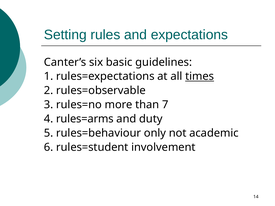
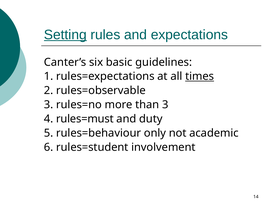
Setting underline: none -> present
than 7: 7 -> 3
rules=arms: rules=arms -> rules=must
